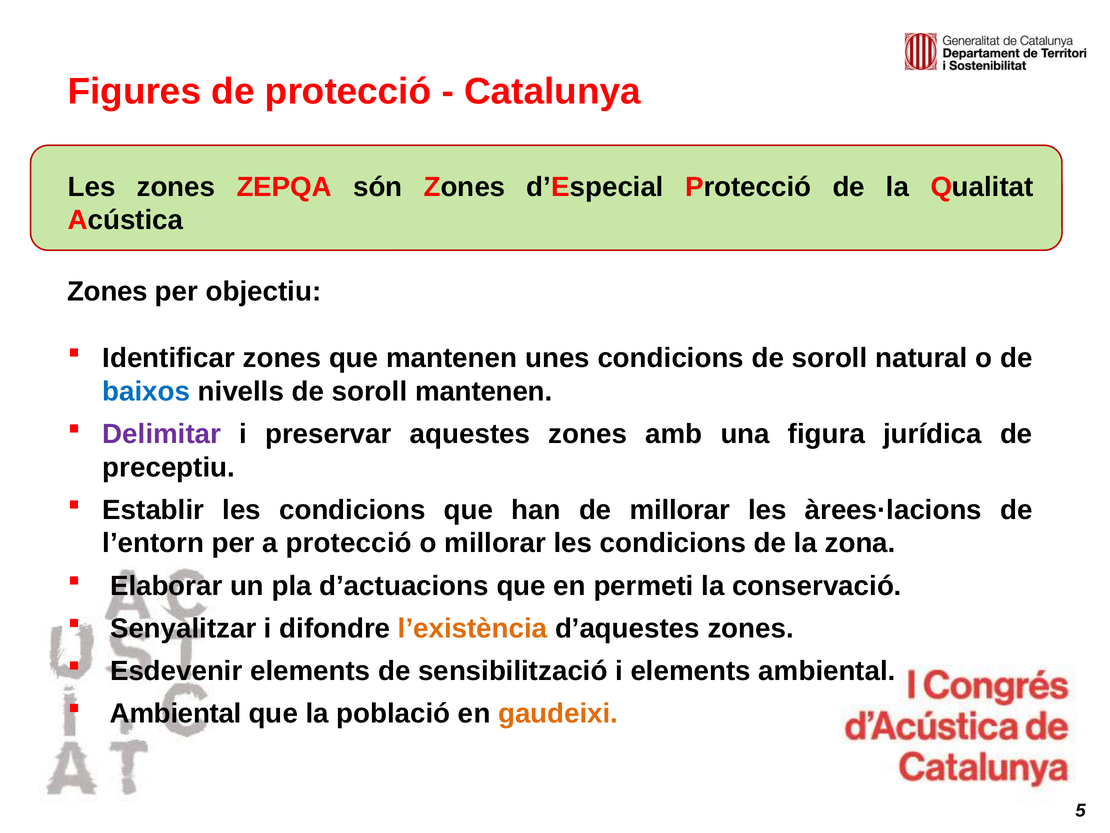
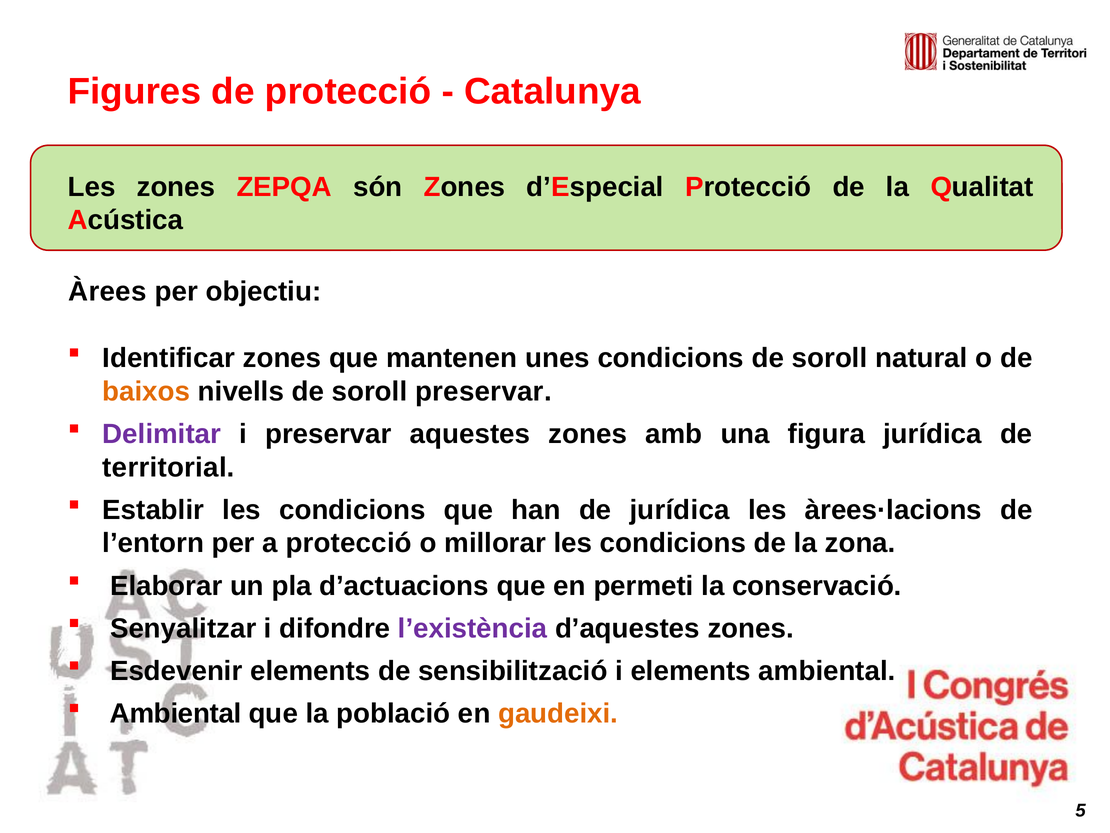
Zones at (108, 291): Zones -> Àrees
baixos colour: blue -> orange
soroll mantenen: mantenen -> preservar
preceptiu: preceptiu -> territorial
de millorar: millorar -> jurídica
l’existència colour: orange -> purple
